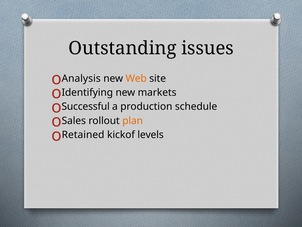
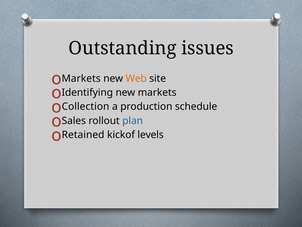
Analysis at (81, 78): Analysis -> Markets
Successful: Successful -> Collection
plan colour: orange -> blue
